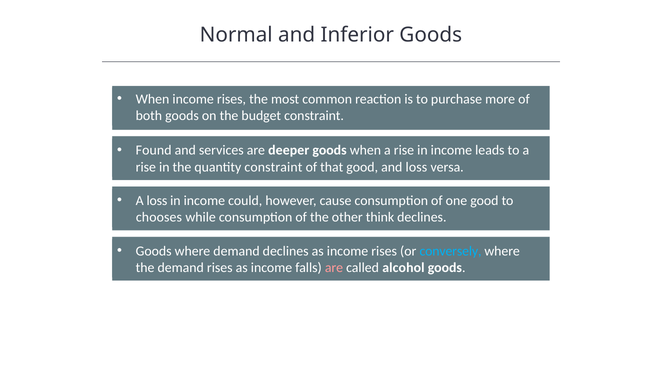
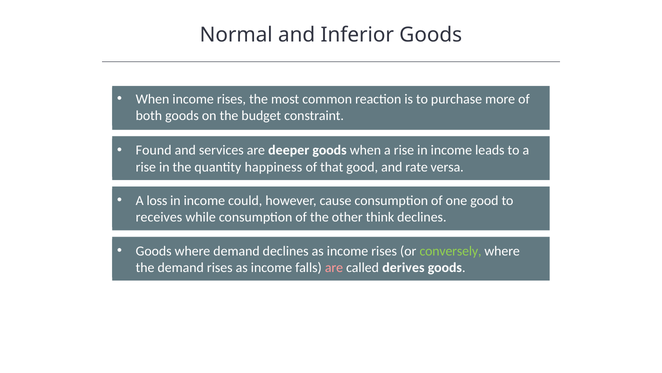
quantity constraint: constraint -> happiness
and loss: loss -> rate
chooses: chooses -> receives
conversely colour: light blue -> light green
alcohol: alcohol -> derives
